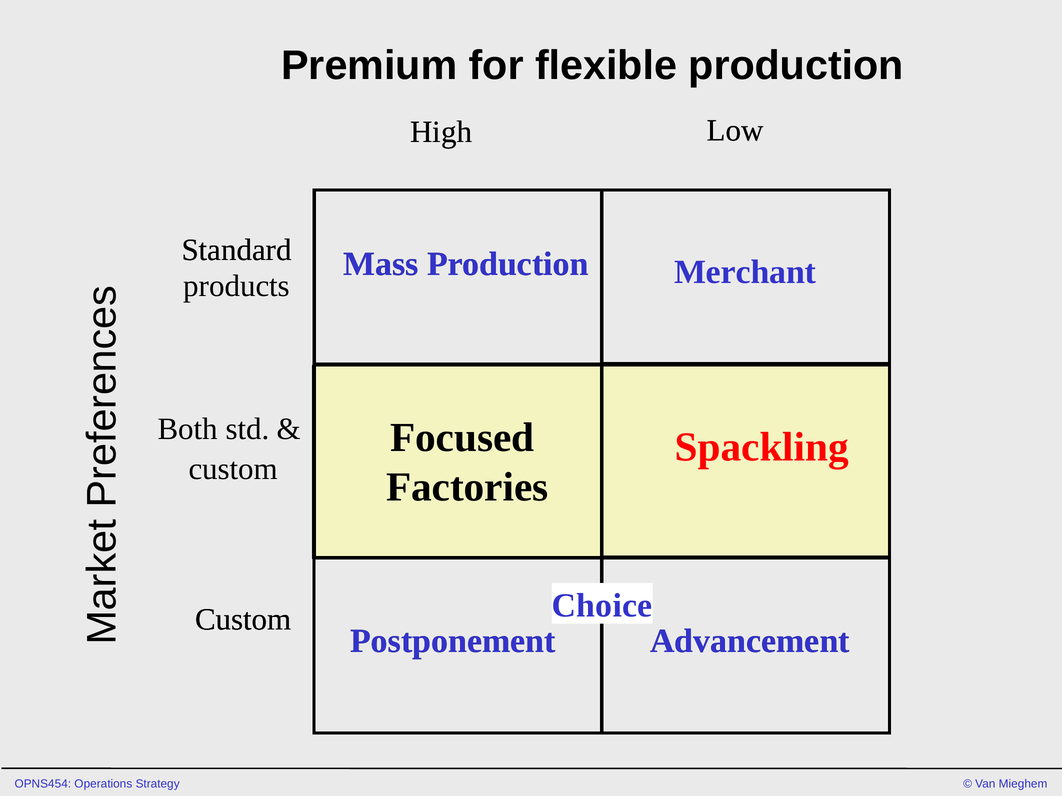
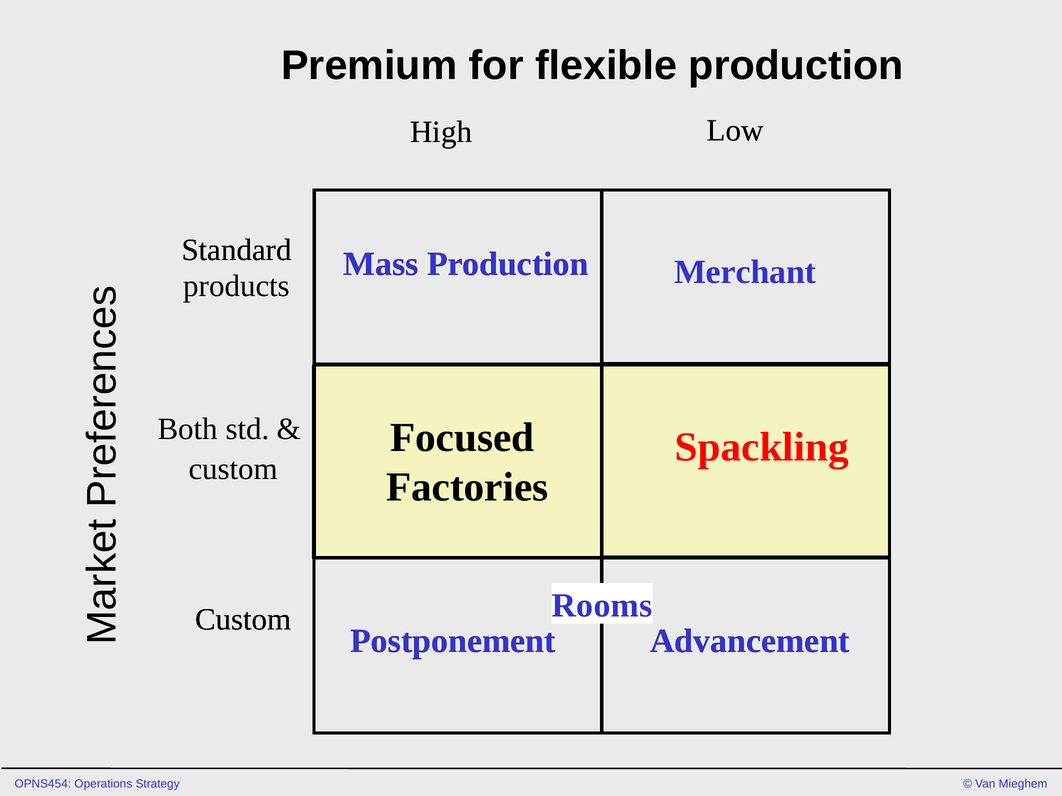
Choice: Choice -> Rooms
